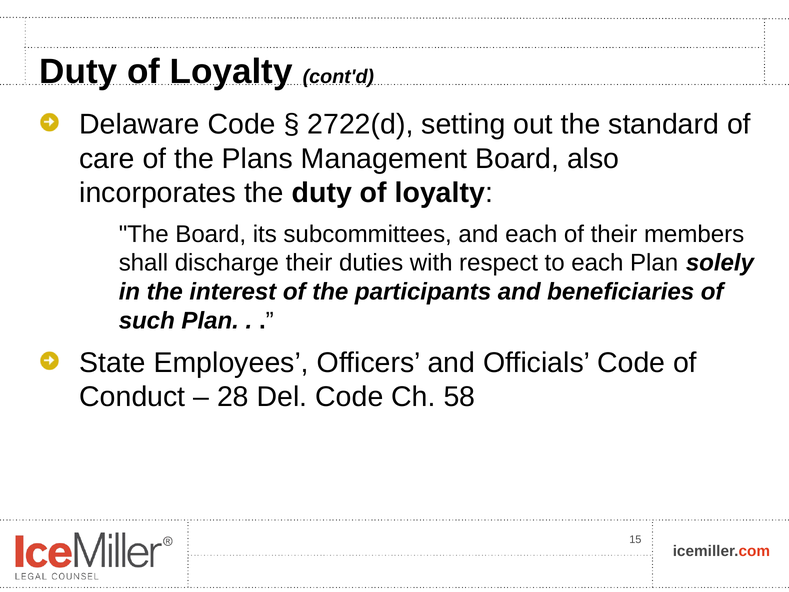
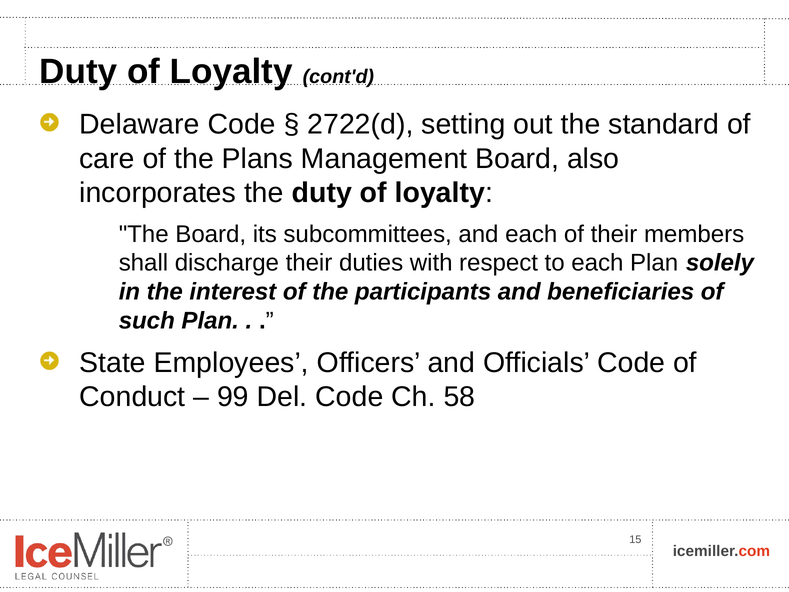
28: 28 -> 99
